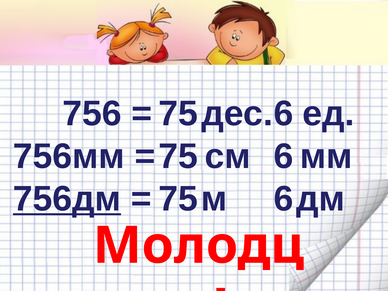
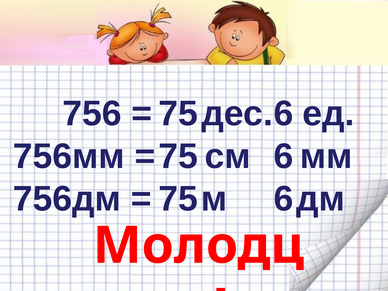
756дм underline: present -> none
